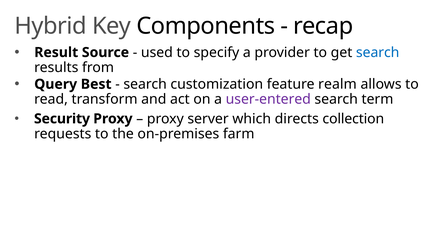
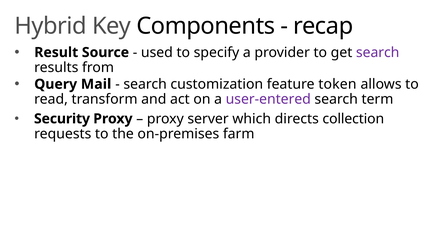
search at (378, 52) colour: blue -> purple
Best: Best -> Mail
realm: realm -> token
